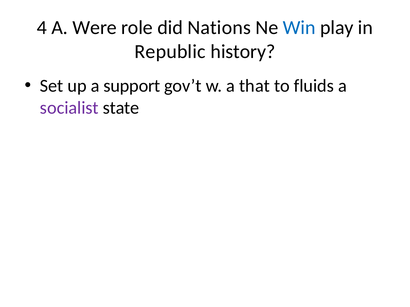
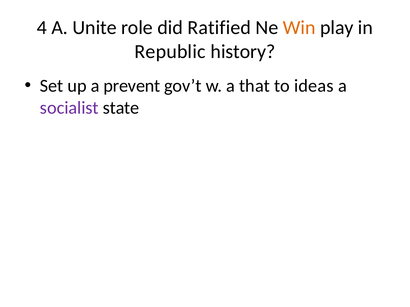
Were: Were -> Unite
Nations: Nations -> Ratified
Win colour: blue -> orange
support: support -> prevent
fluids: fluids -> ideas
